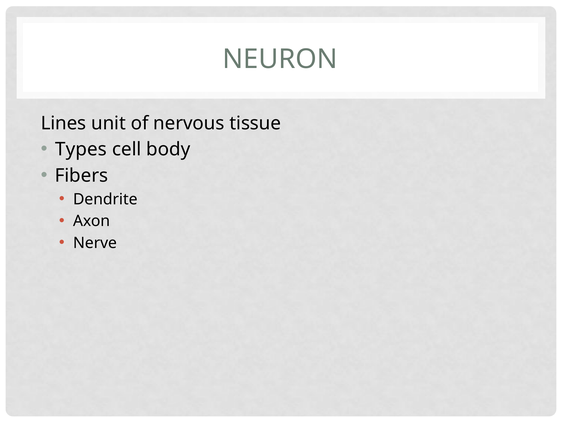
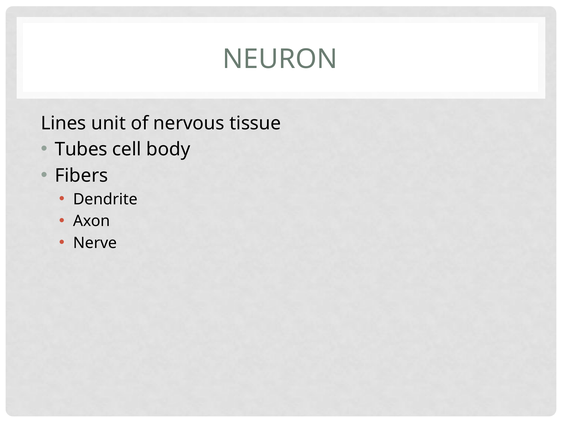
Types: Types -> Tubes
